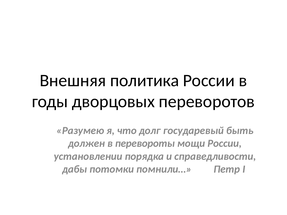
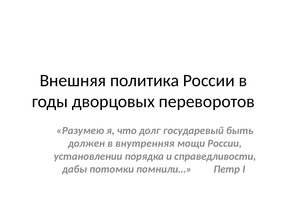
перевороты: перевороты -> внутренняя
